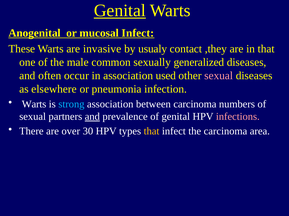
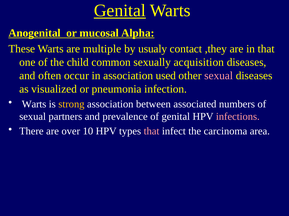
mucosal Infect: Infect -> Alpha
invasive: invasive -> multiple
male: male -> child
generalized: generalized -> acquisition
elsewhere: elsewhere -> visualized
strong colour: light blue -> yellow
between carcinoma: carcinoma -> associated
and at (92, 117) underline: present -> none
30: 30 -> 10
that at (152, 132) colour: yellow -> pink
